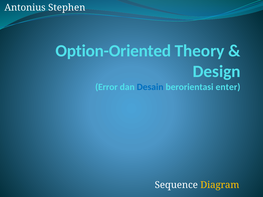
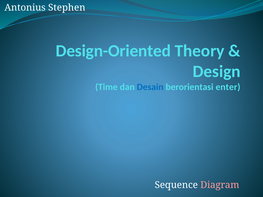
Option-Oriented: Option-Oriented -> Design-Oriented
Error: Error -> Time
Diagram colour: yellow -> pink
